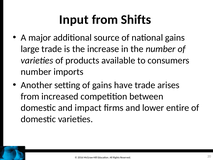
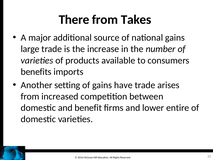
Input: Input -> There
Shifts: Shifts -> Takes
number at (36, 72): number -> benefits
impact: impact -> benefit
